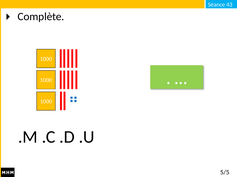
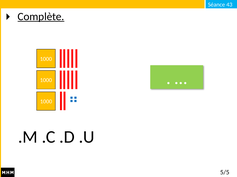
Complète underline: none -> present
